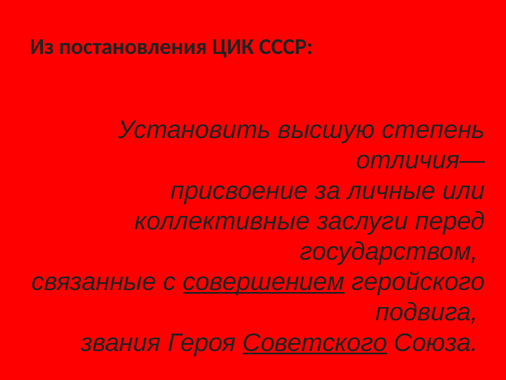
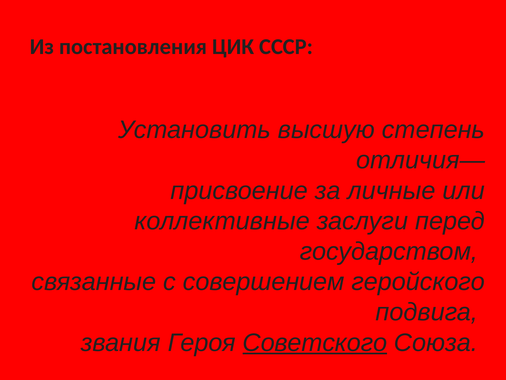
совершением underline: present -> none
